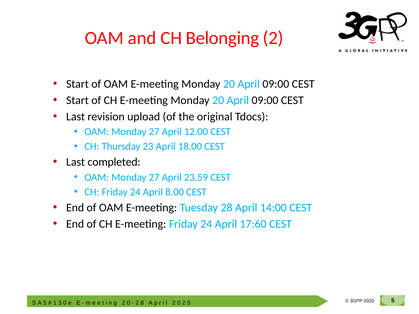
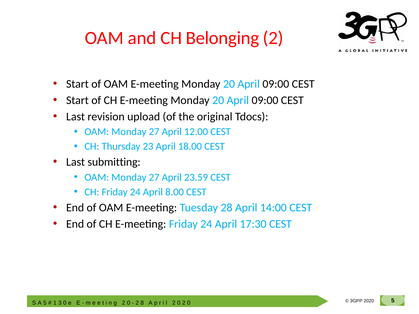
completed: completed -> submitting
17:60: 17:60 -> 17:30
